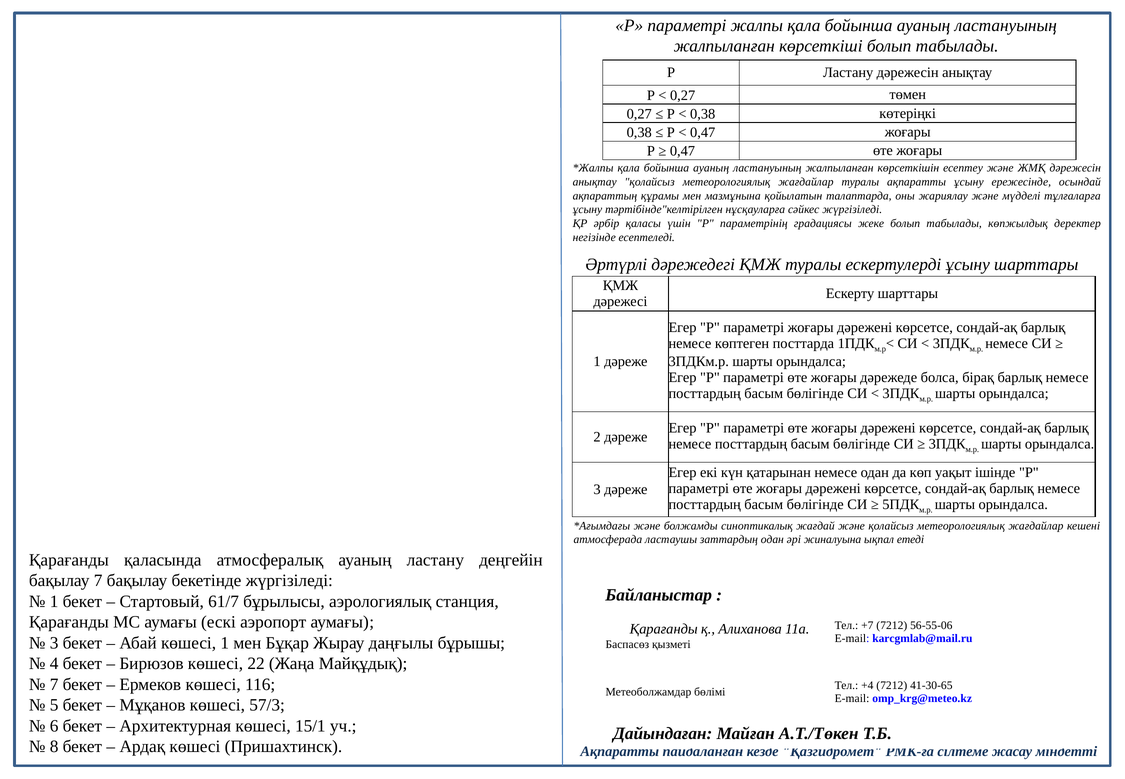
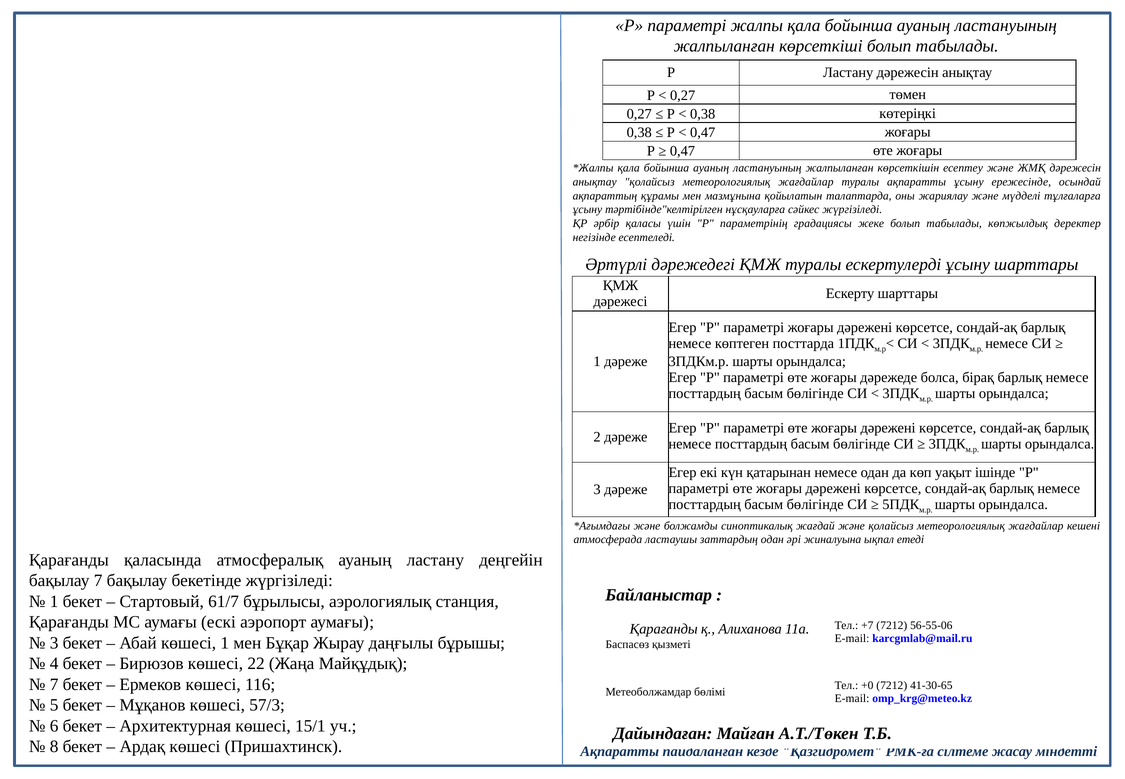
+4: +4 -> +0
